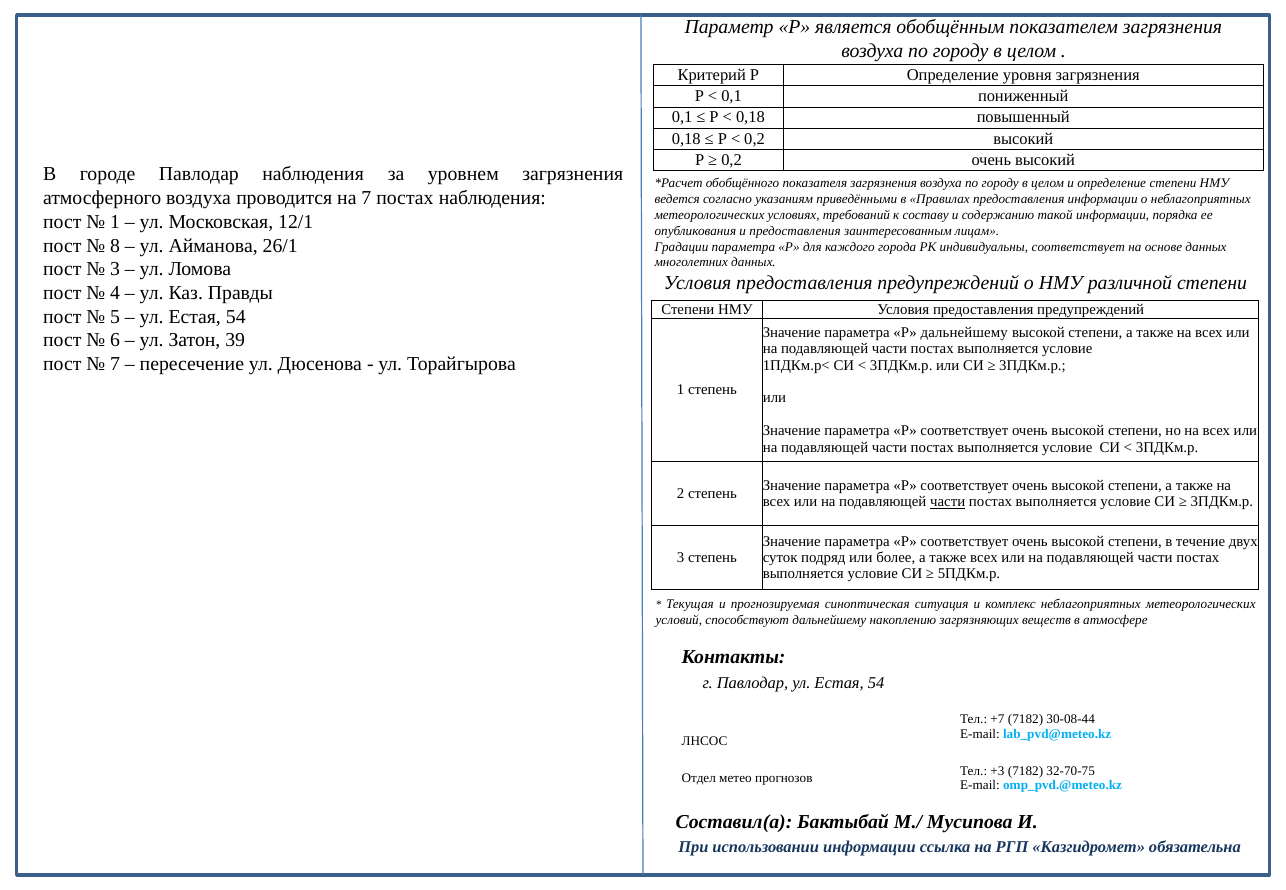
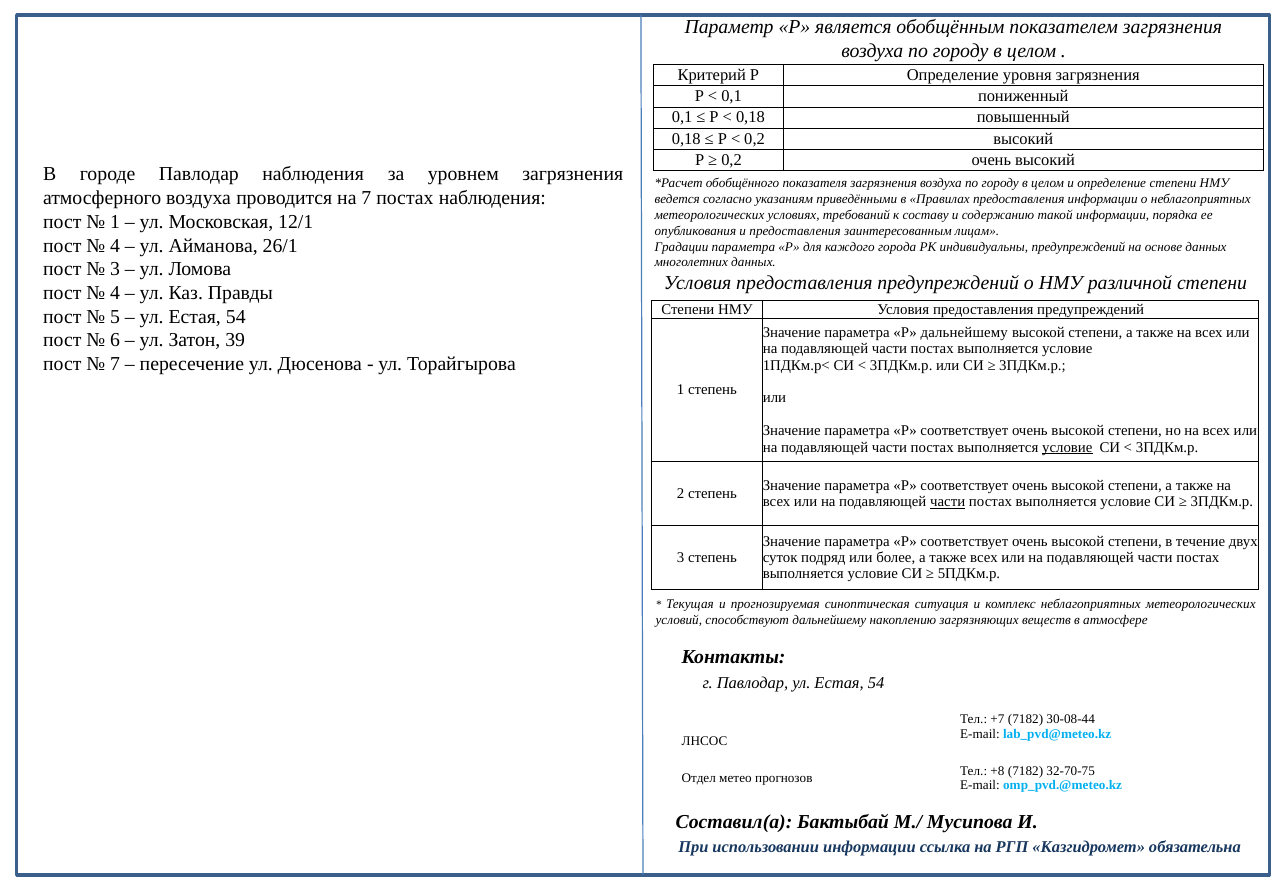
8 at (115, 246): 8 -> 4
индивидуальны соответствует: соответствует -> предупреждений
условие at (1067, 447) underline: none -> present
+3: +3 -> +8
